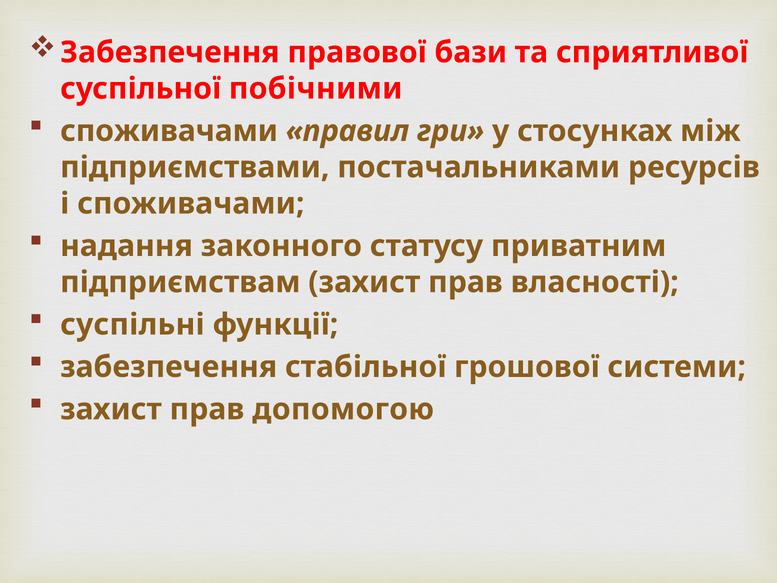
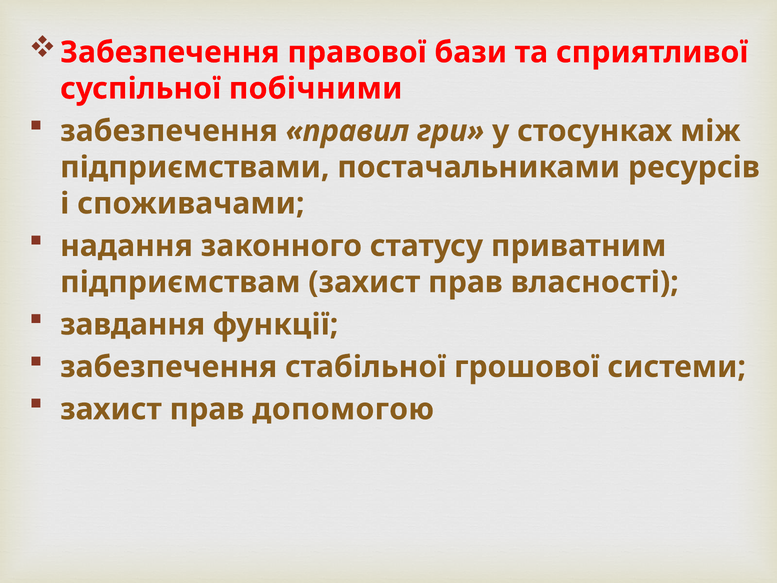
споживачами at (169, 131): споживачами -> забезпечення
суспільні: суспільні -> завдання
